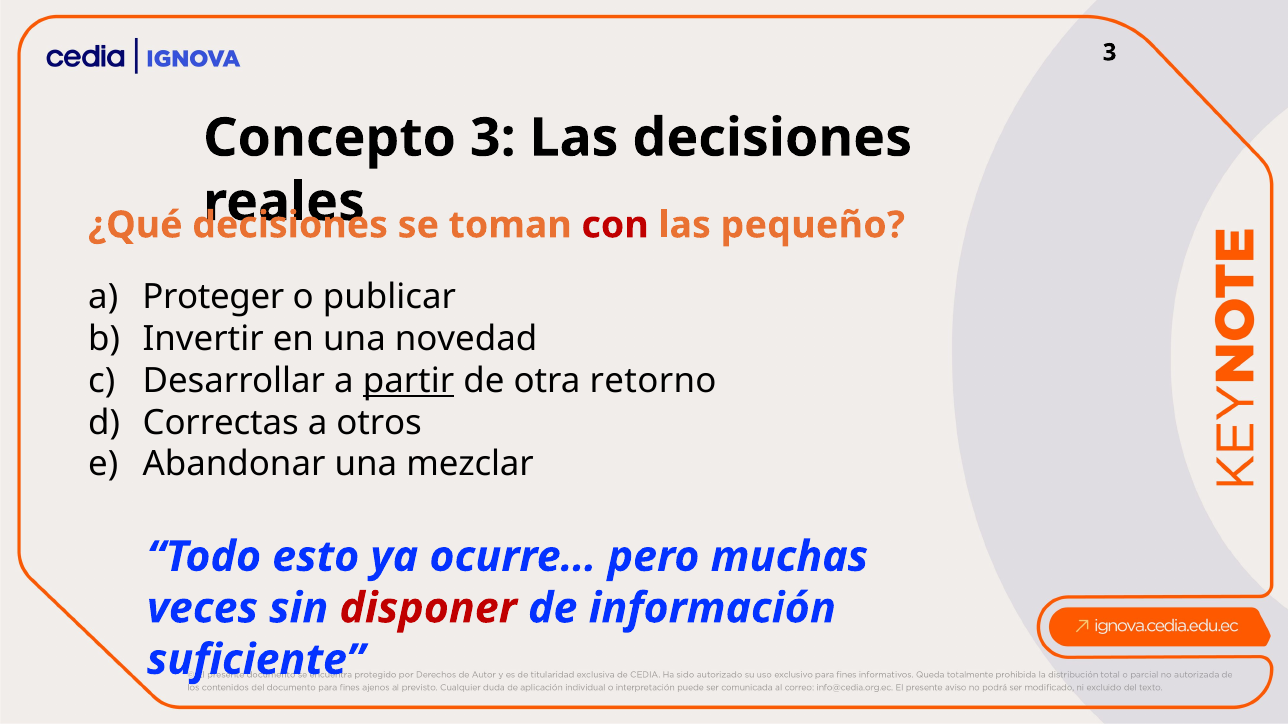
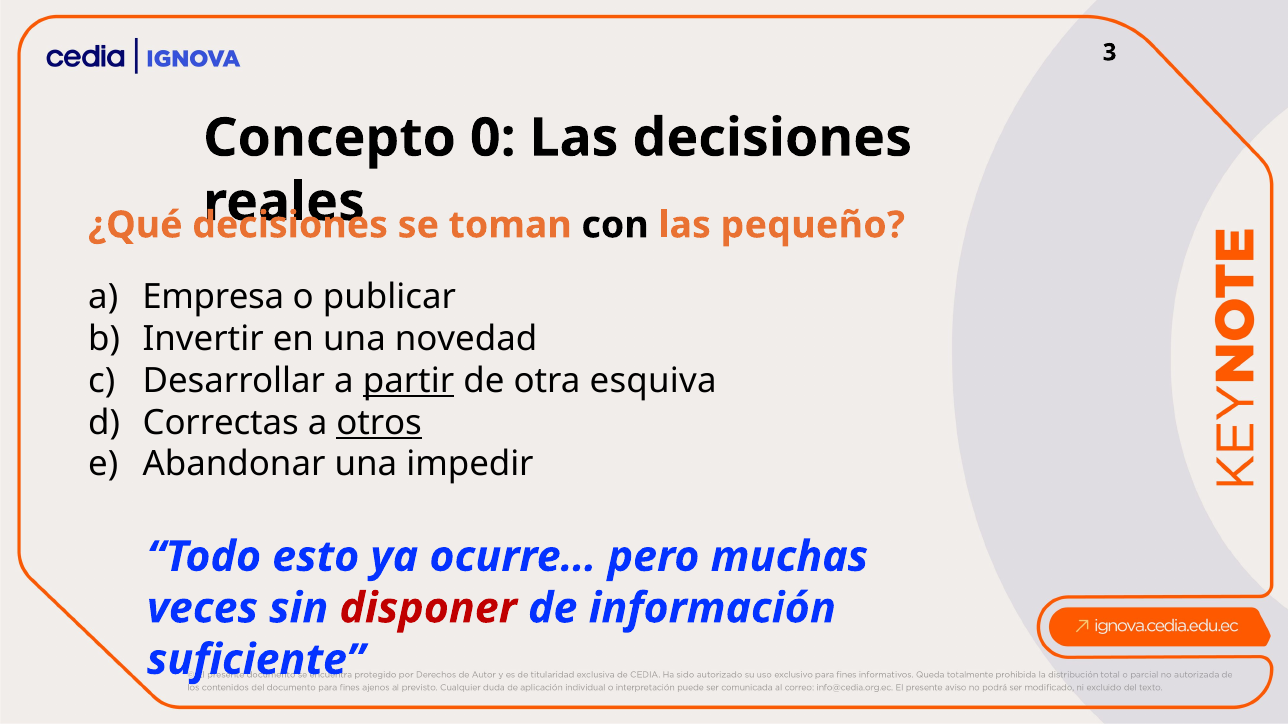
Concepto 3: 3 -> 0
con colour: red -> black
Proteger: Proteger -> Empresa
retorno: retorno -> esquiva
otros underline: none -> present
mezclar: mezclar -> impedir
